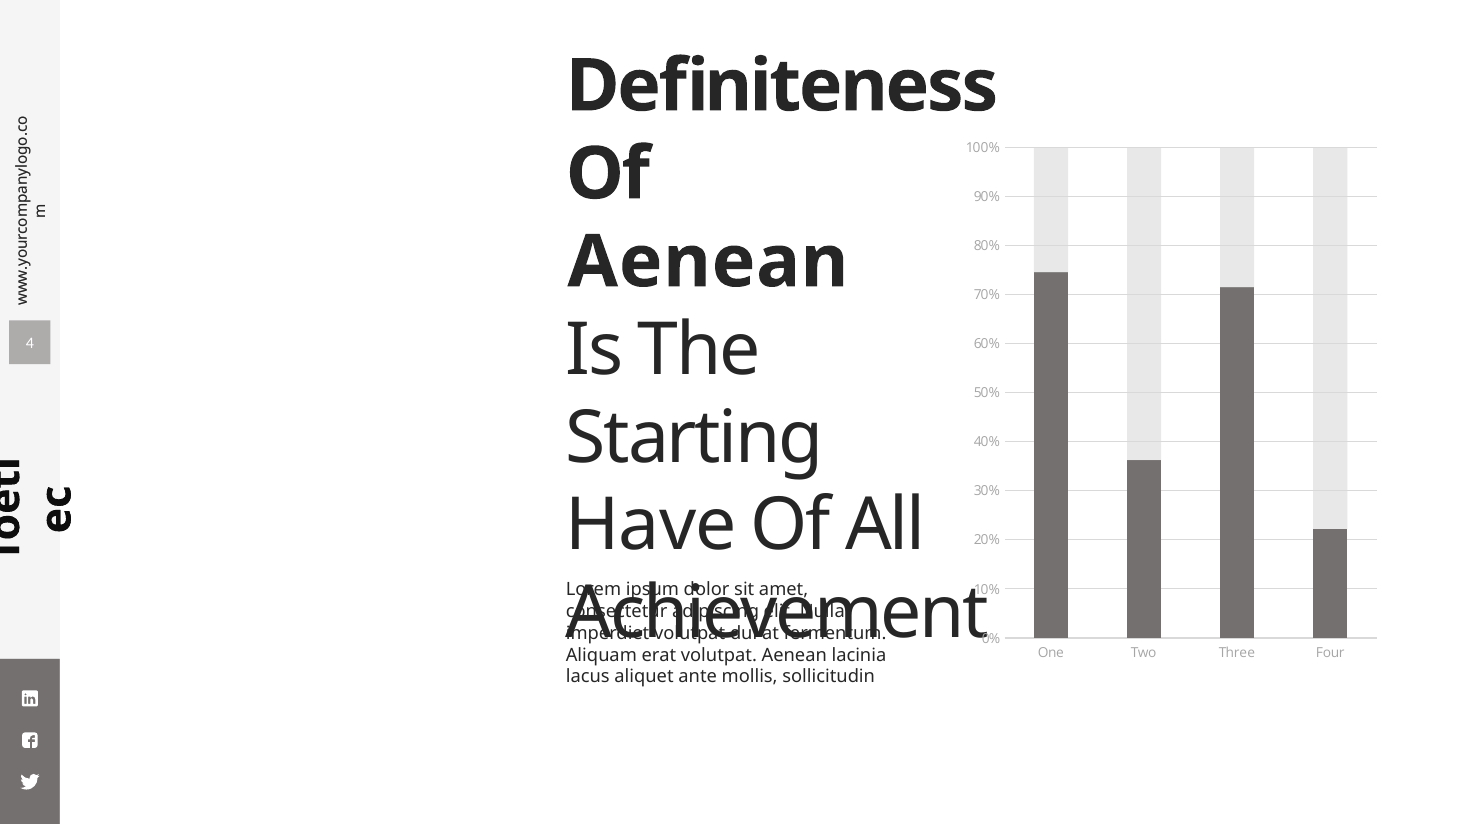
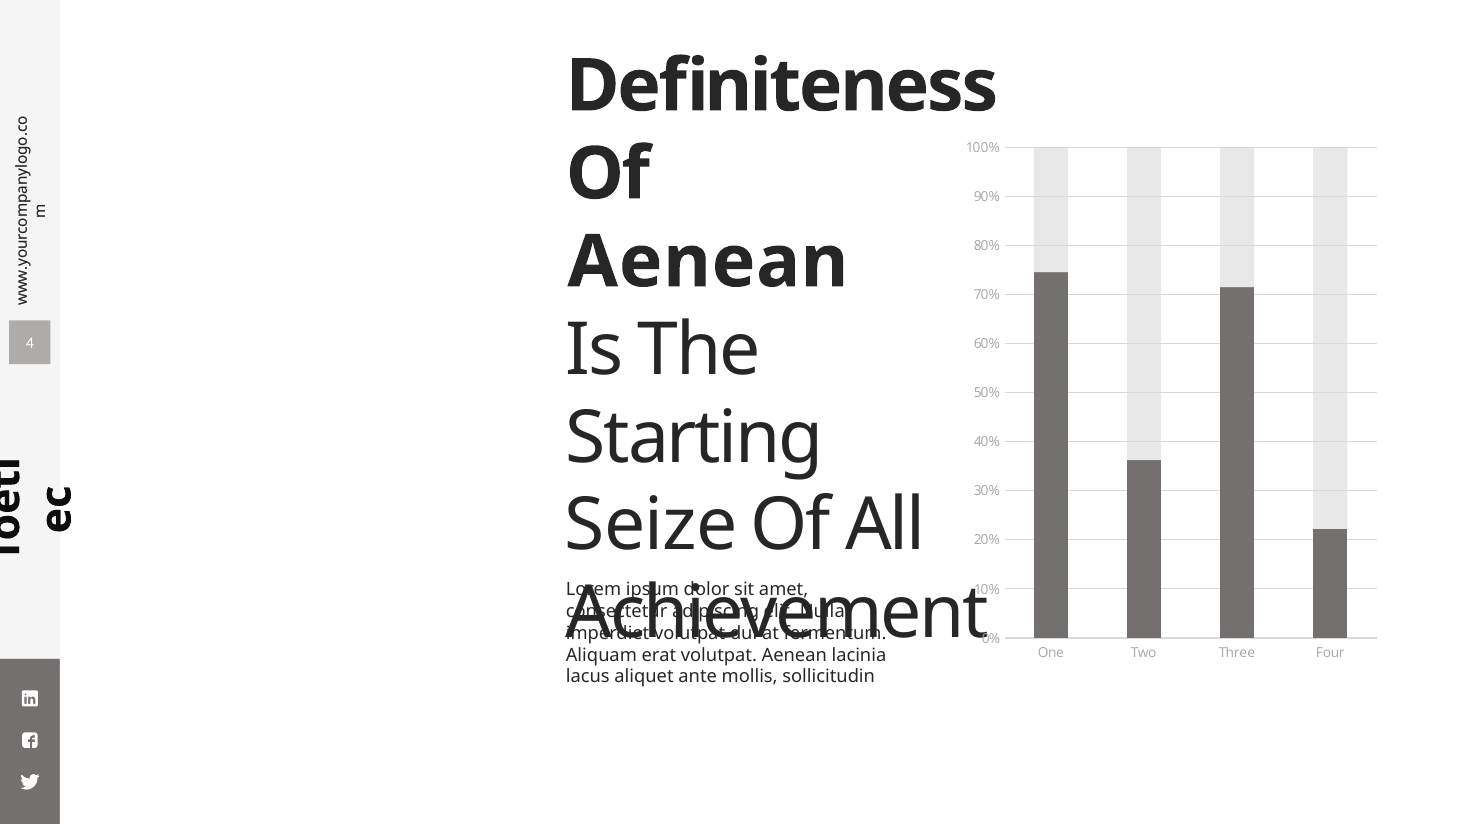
Have: Have -> Seize
